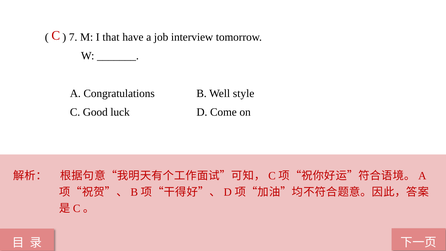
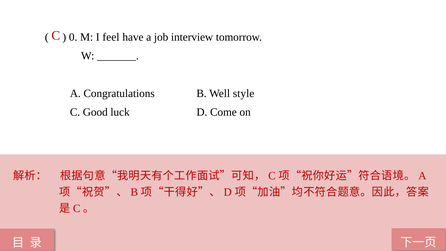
7: 7 -> 0
that: that -> feel
